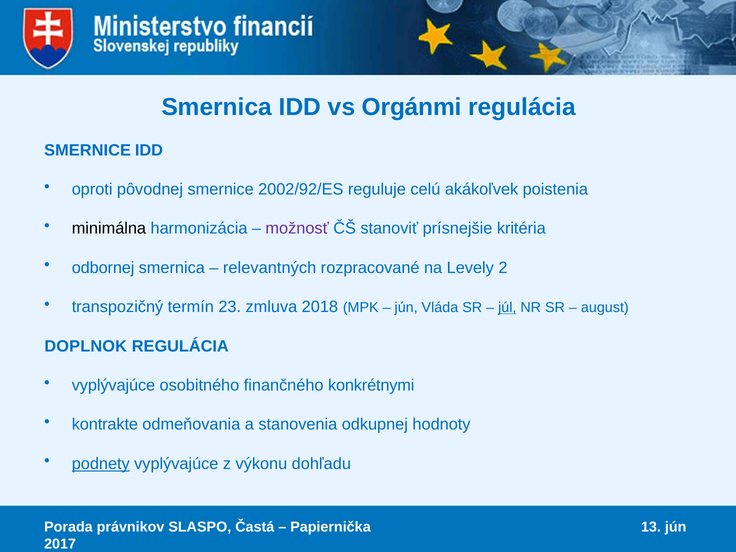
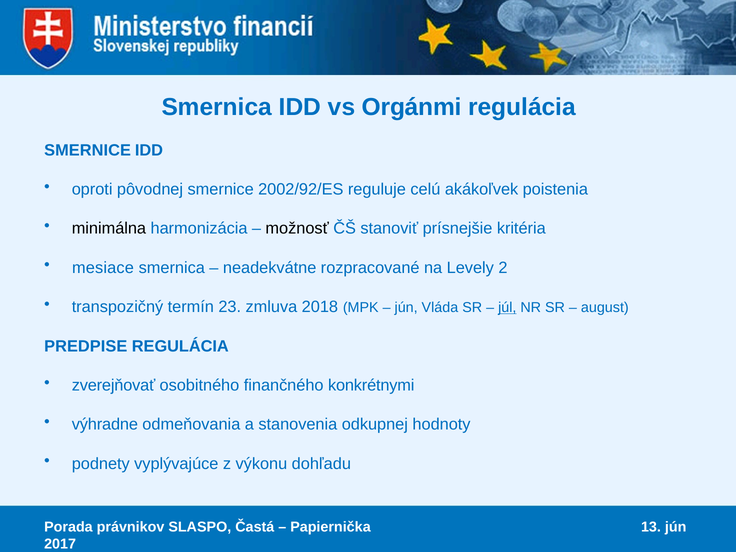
možnosť colour: purple -> black
odbornej: odbornej -> mesiace
relevantných: relevantných -> neadekvátne
DOPLNOK: DOPLNOK -> PREDPISE
vyplývajúce at (113, 385): vyplývajúce -> zverejňovať
kontrakte: kontrakte -> výhradne
podnety underline: present -> none
